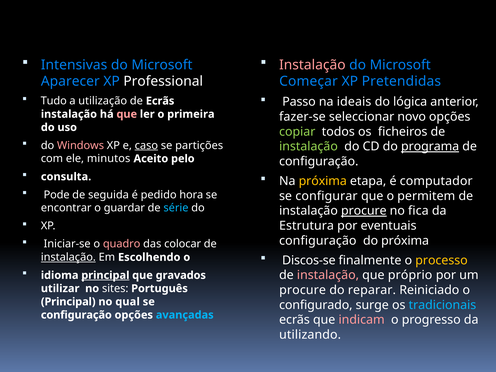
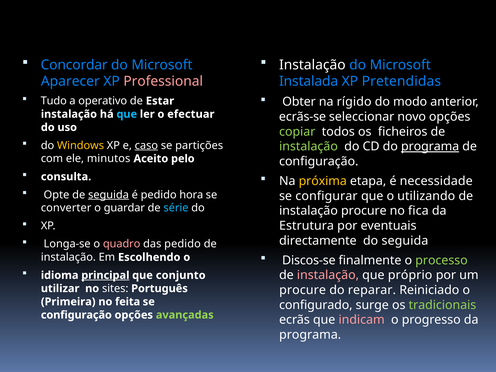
Intensivas: Intensivas -> Concordar
Instalação at (312, 65) colour: pink -> white
Professional colour: white -> pink
Começar: Começar -> Instalada
utilização: utilização -> operativo
de Ecrãs: Ecrãs -> Estar
Passo: Passo -> Obter
ideais: ideais -> rígido
lógica: lógica -> modo
que at (127, 114) colour: pink -> light blue
primeira: primeira -> efectuar
fazer-se: fazer-se -> ecrãs-se
Windows colour: pink -> yellow
computador: computador -> necessidade
Pode: Pode -> Opte
seguida at (108, 195) underline: none -> present
permitem: permitem -> utilizando
encontrar: encontrar -> converter
procure at (364, 211) underline: present -> none
configuração at (318, 241): configuração -> directamente
do próxima: próxima -> seguida
Iniciar-se: Iniciar-se -> Longa-se
das colocar: colocar -> pedido
processo colour: yellow -> light green
instalação at (68, 257) underline: present -> none
gravados: gravados -> conjunto
Principal at (68, 302): Principal -> Primeira
qual: qual -> feita
tradicionais colour: light blue -> light green
avançadas colour: light blue -> light green
utilizando at (310, 335): utilizando -> programa
